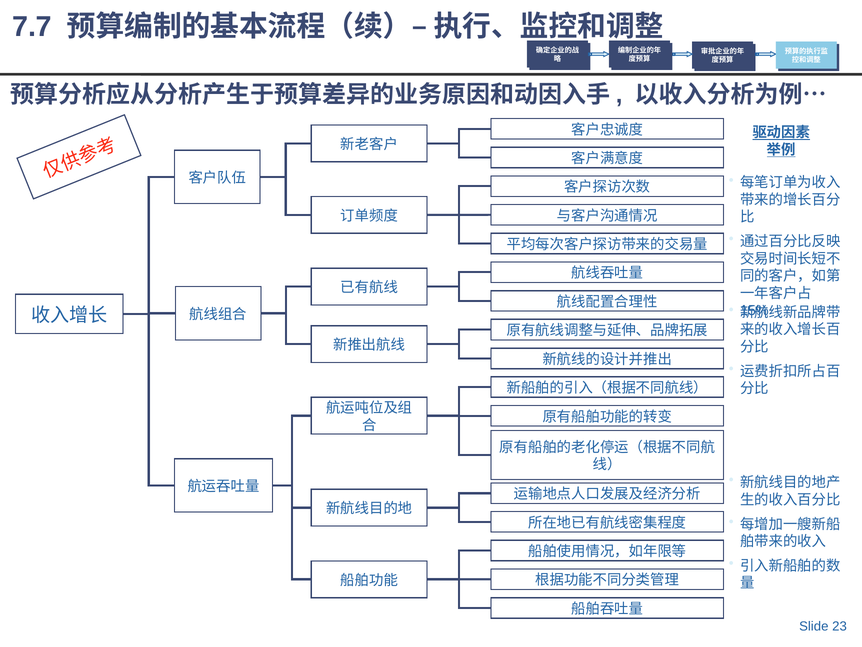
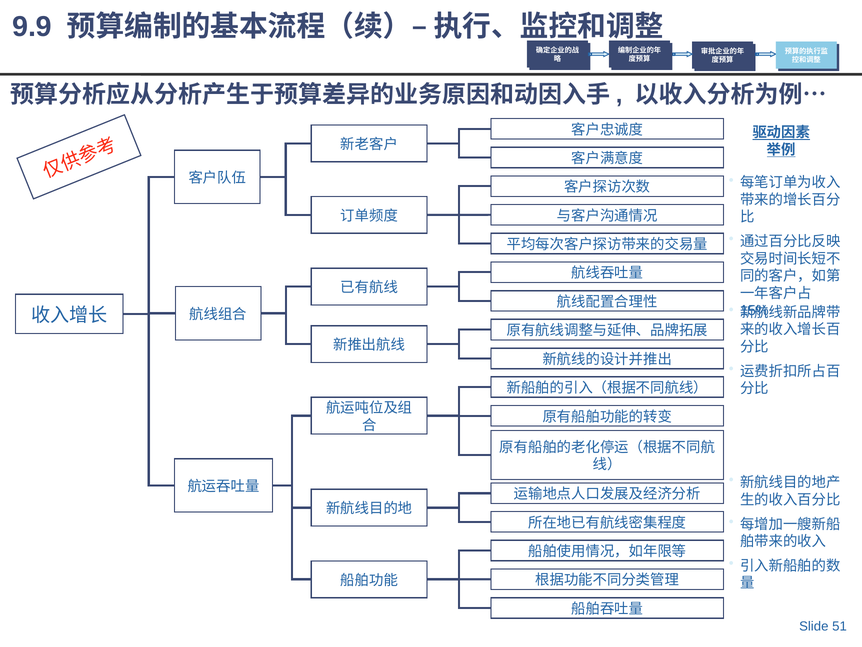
7.7: 7.7 -> 9.9
23: 23 -> 51
